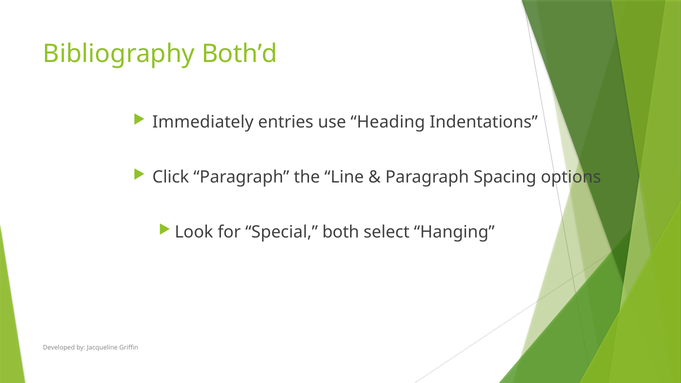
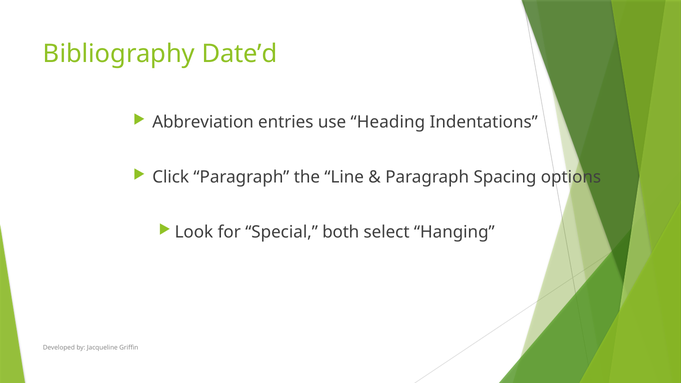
Both’d: Both’d -> Date’d
Immediately: Immediately -> Abbreviation
